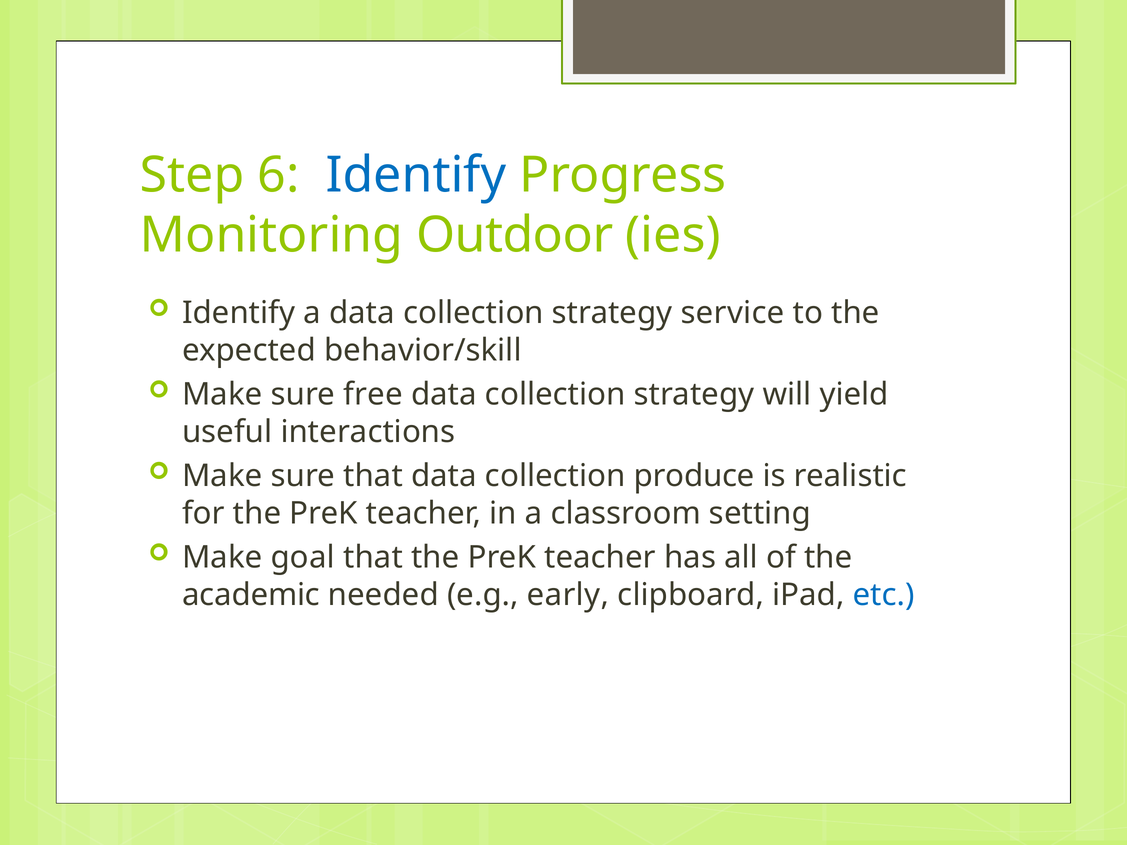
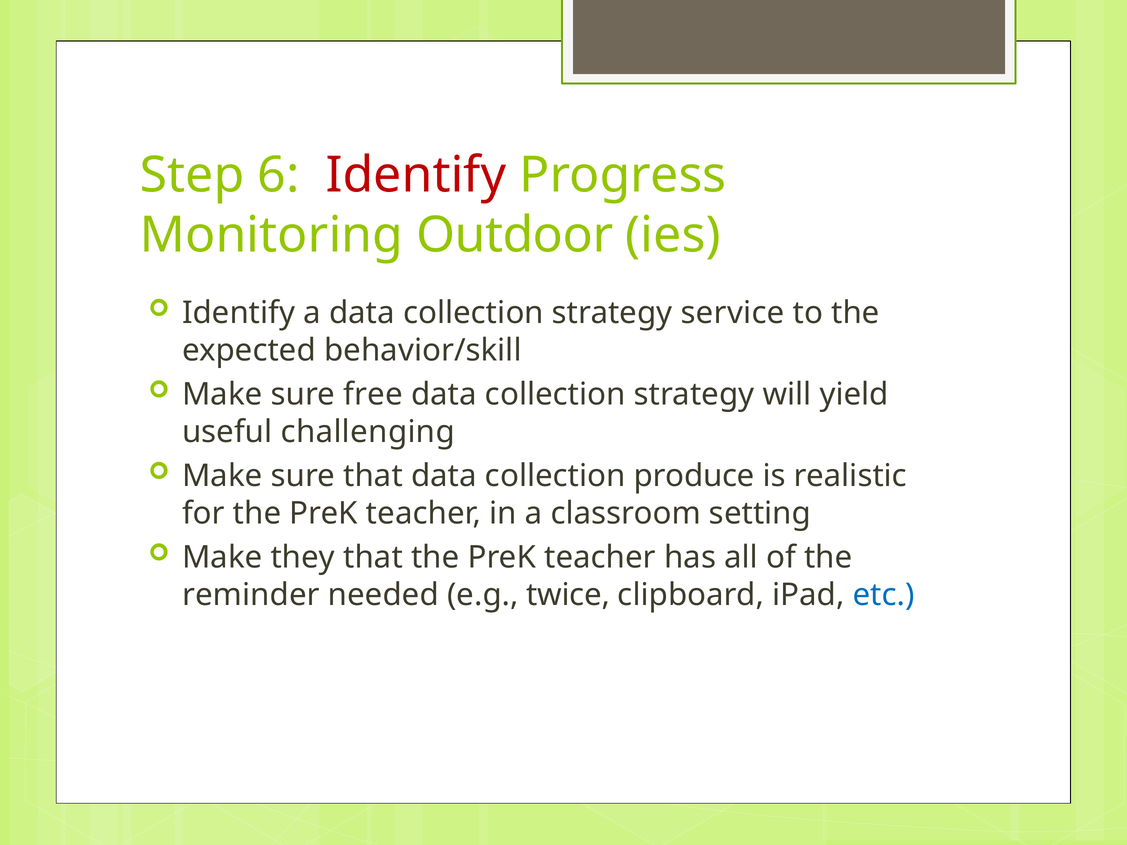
Identify at (416, 175) colour: blue -> red
interactions: interactions -> challenging
goal: goal -> they
academic: academic -> reminder
early: early -> twice
